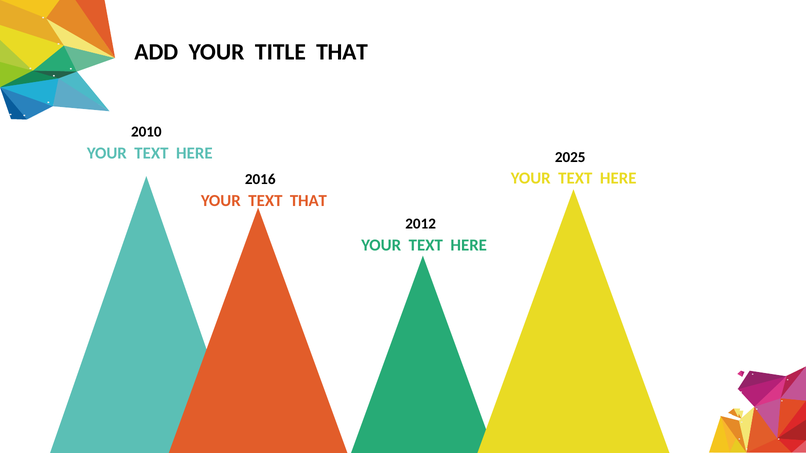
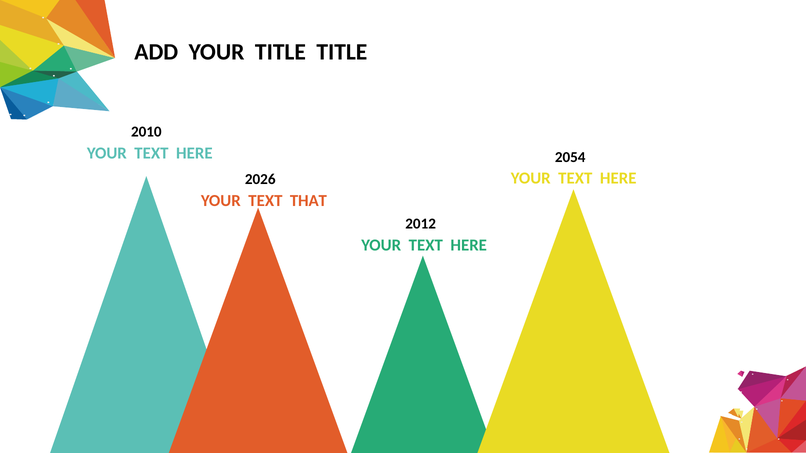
TITLE THAT: THAT -> TITLE
2025: 2025 -> 2054
2016: 2016 -> 2026
